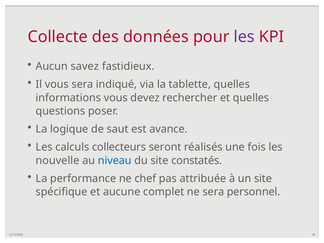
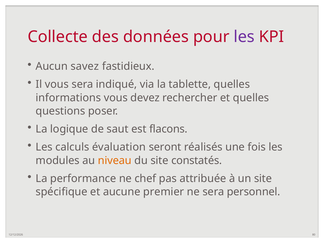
avance: avance -> flacons
collecteurs: collecteurs -> évaluation
nouvelle: nouvelle -> modules
niveau colour: blue -> orange
complet: complet -> premier
